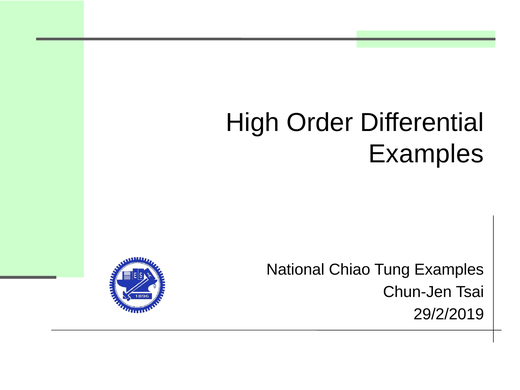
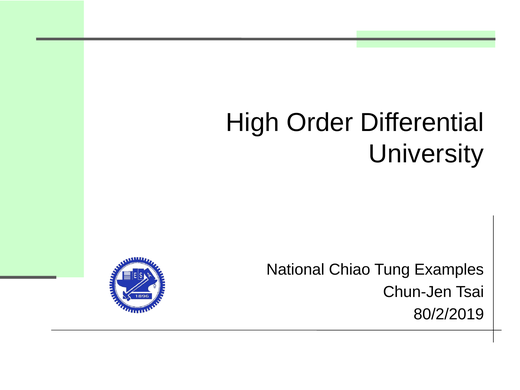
Examples at (426, 154): Examples -> University
29/2/2019: 29/2/2019 -> 80/2/2019
